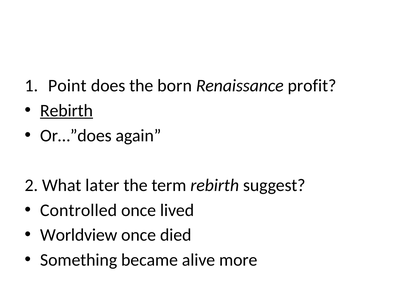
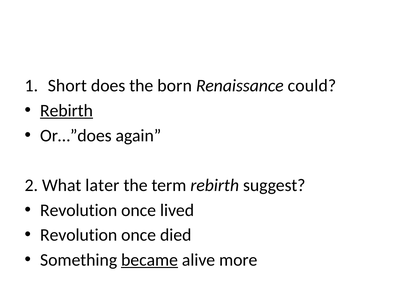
Point: Point -> Short
profit: profit -> could
Controlled at (79, 210): Controlled -> Revolution
Worldview at (79, 235): Worldview -> Revolution
became underline: none -> present
